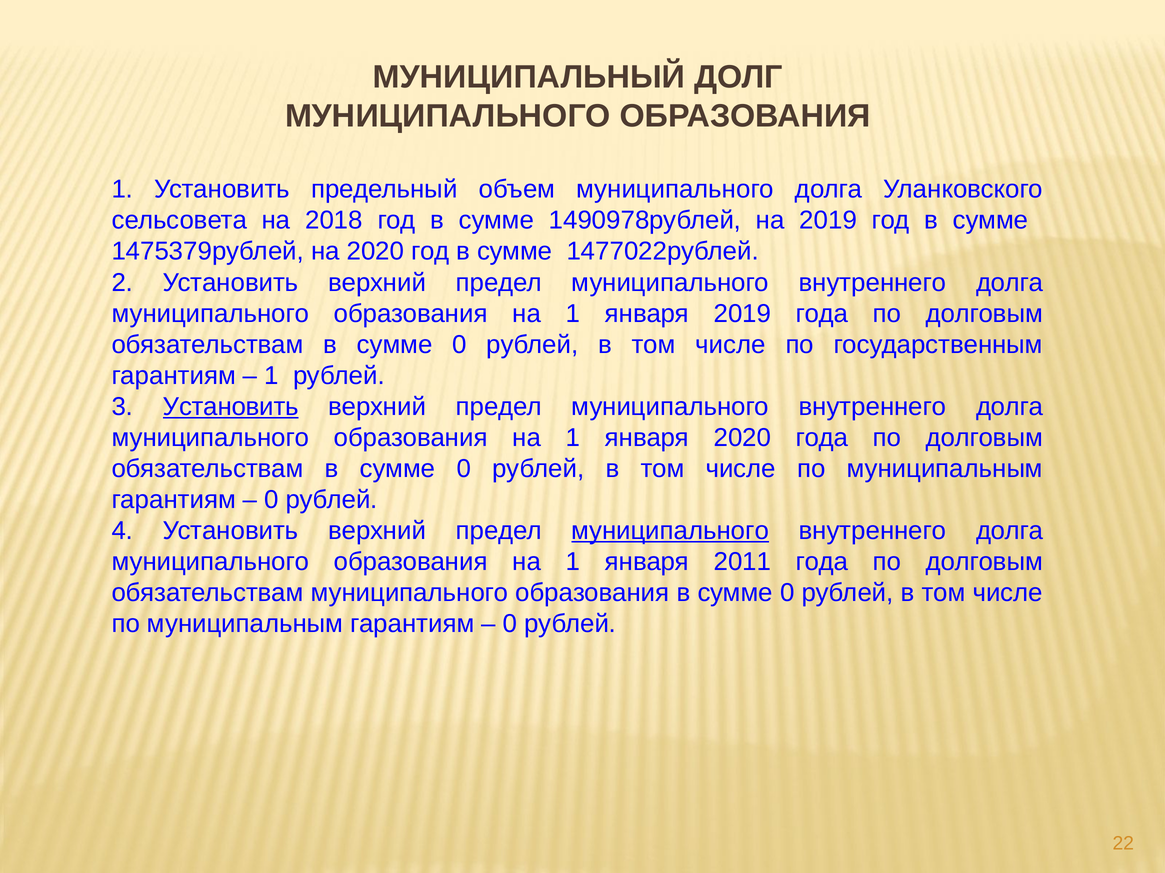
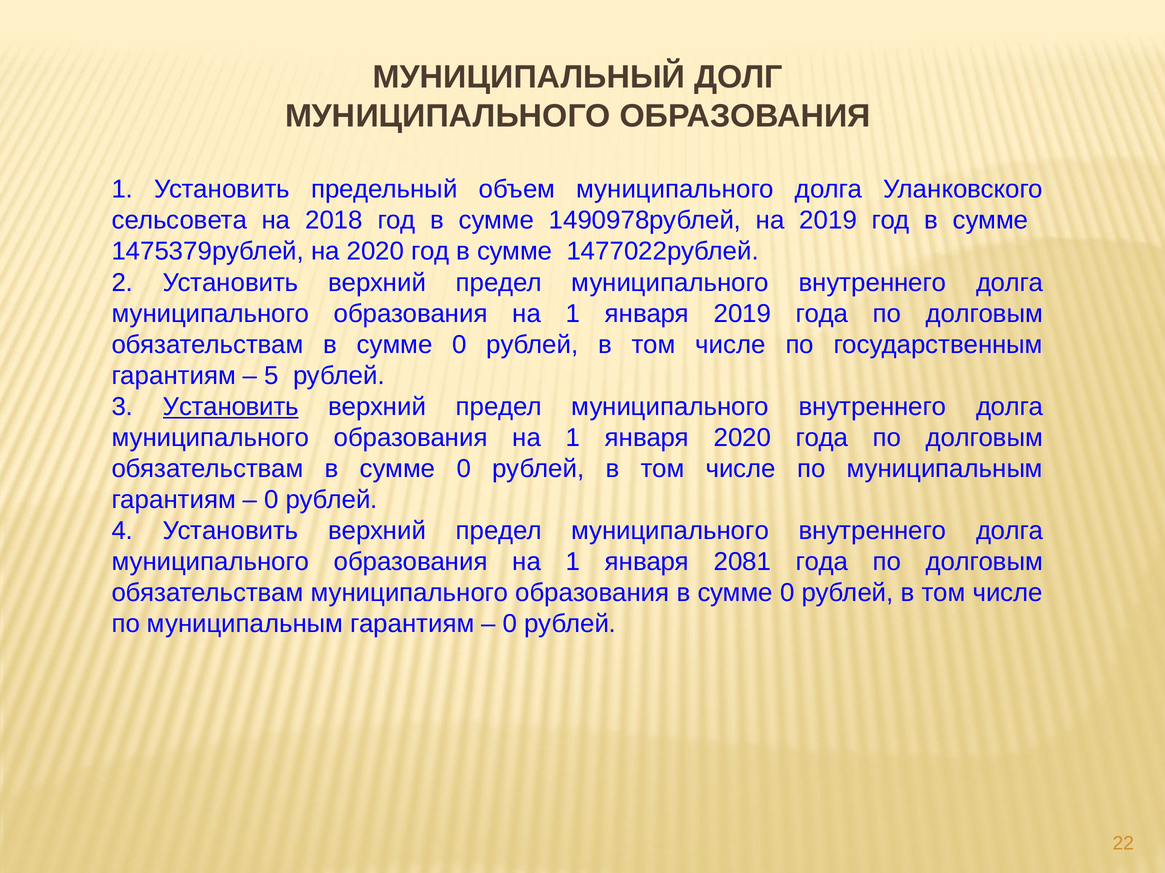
1 at (272, 376): 1 -> 5
муниципального at (670, 531) underline: present -> none
2011: 2011 -> 2081
